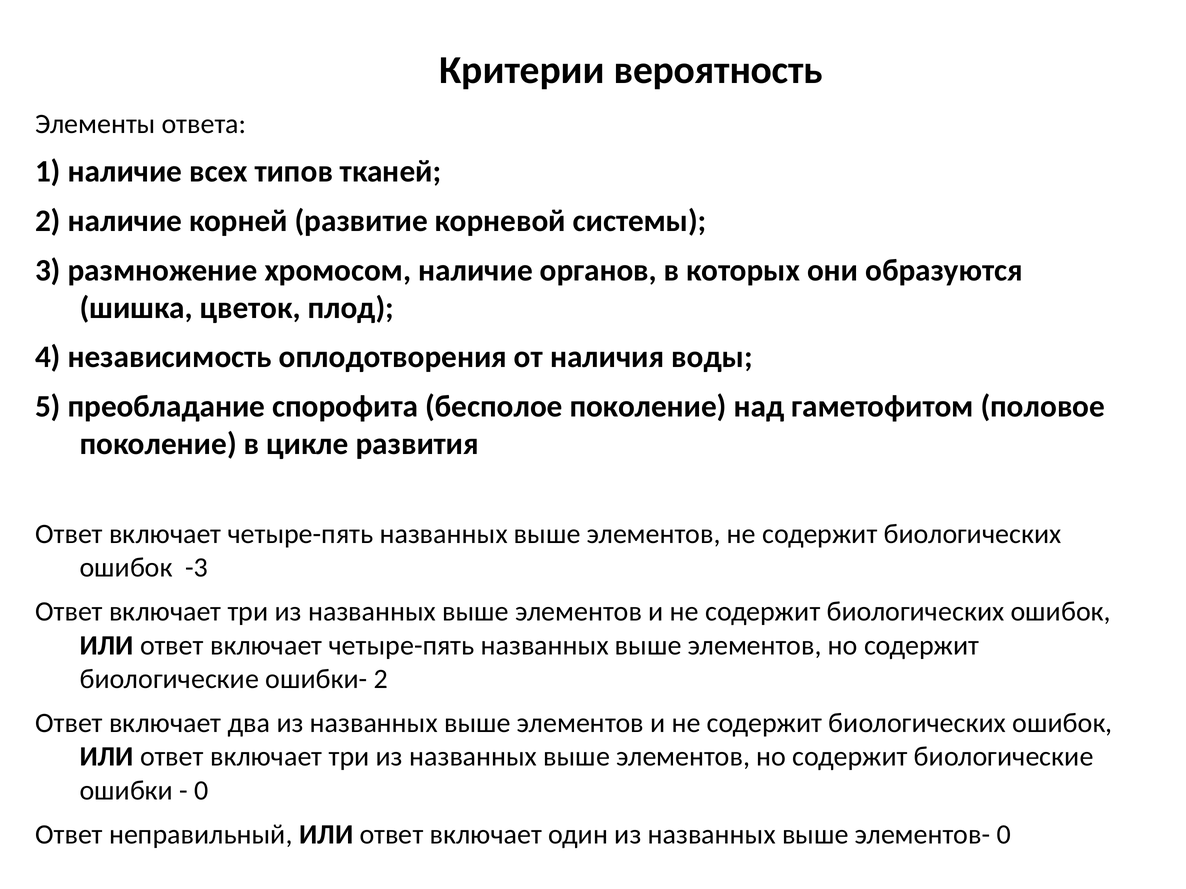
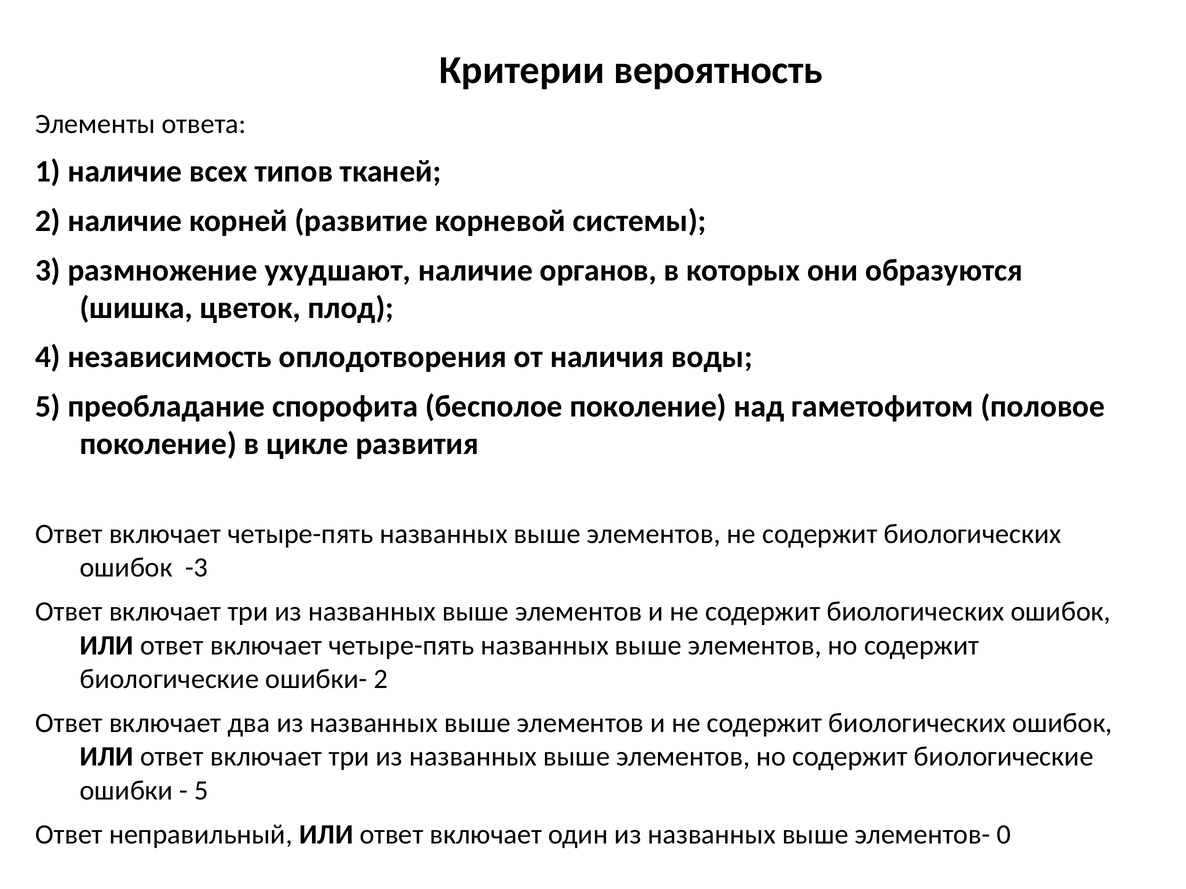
хромосом: хромосом -> ухудшают
0 at (201, 791): 0 -> 5
